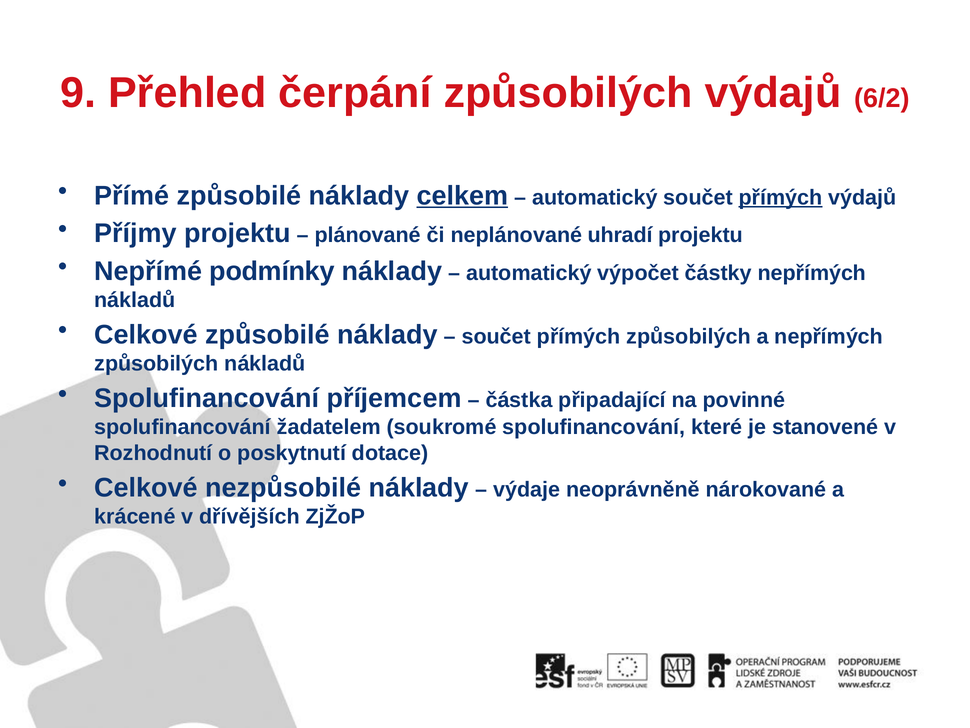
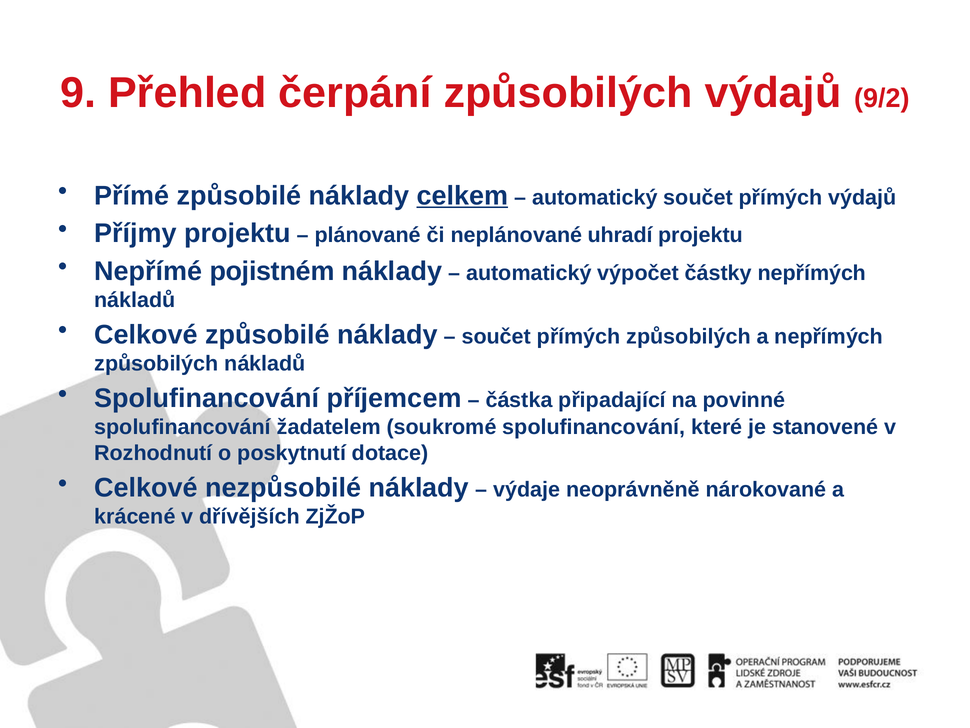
6/2: 6/2 -> 9/2
přímých at (780, 197) underline: present -> none
podmínky: podmínky -> pojistném
